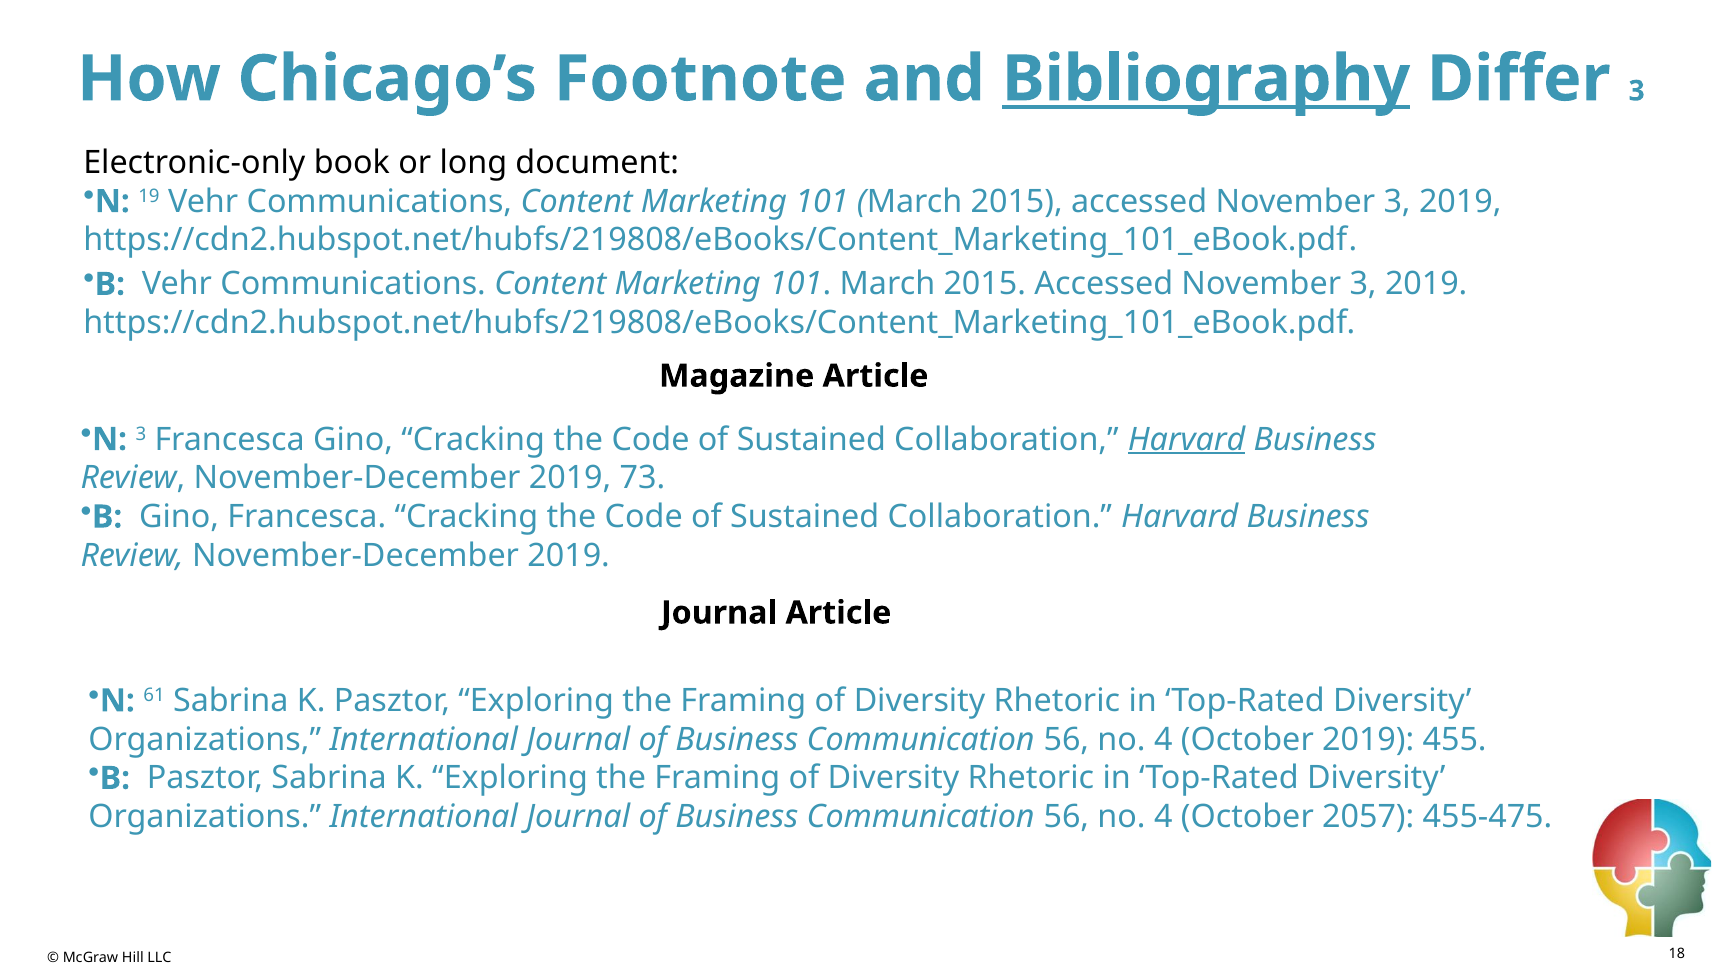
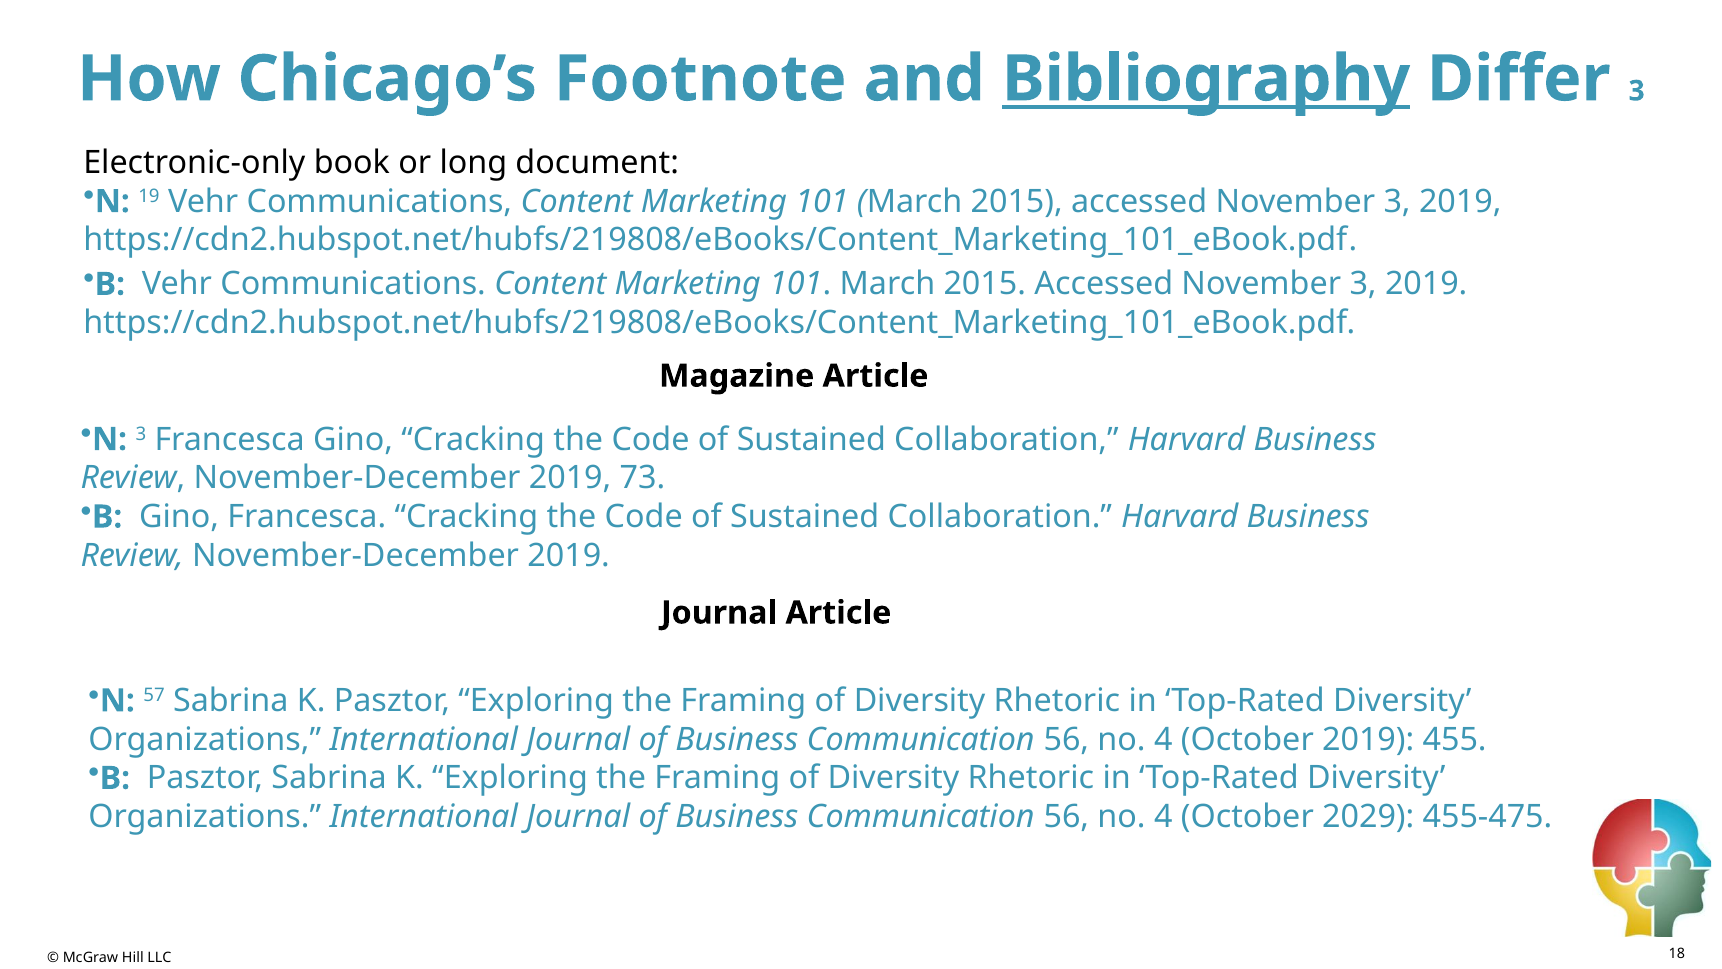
Harvard at (1187, 439) underline: present -> none
61: 61 -> 57
2057: 2057 -> 2029
